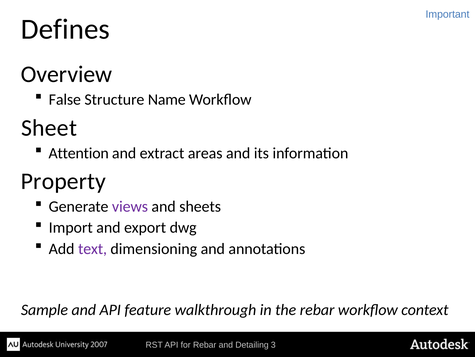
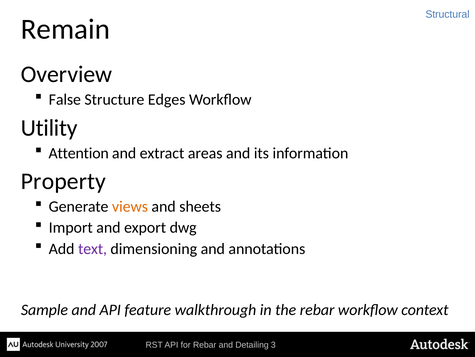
Important: Important -> Structural
Defines: Defines -> Remain
Name: Name -> Edges
Sheet: Sheet -> Utility
views colour: purple -> orange
